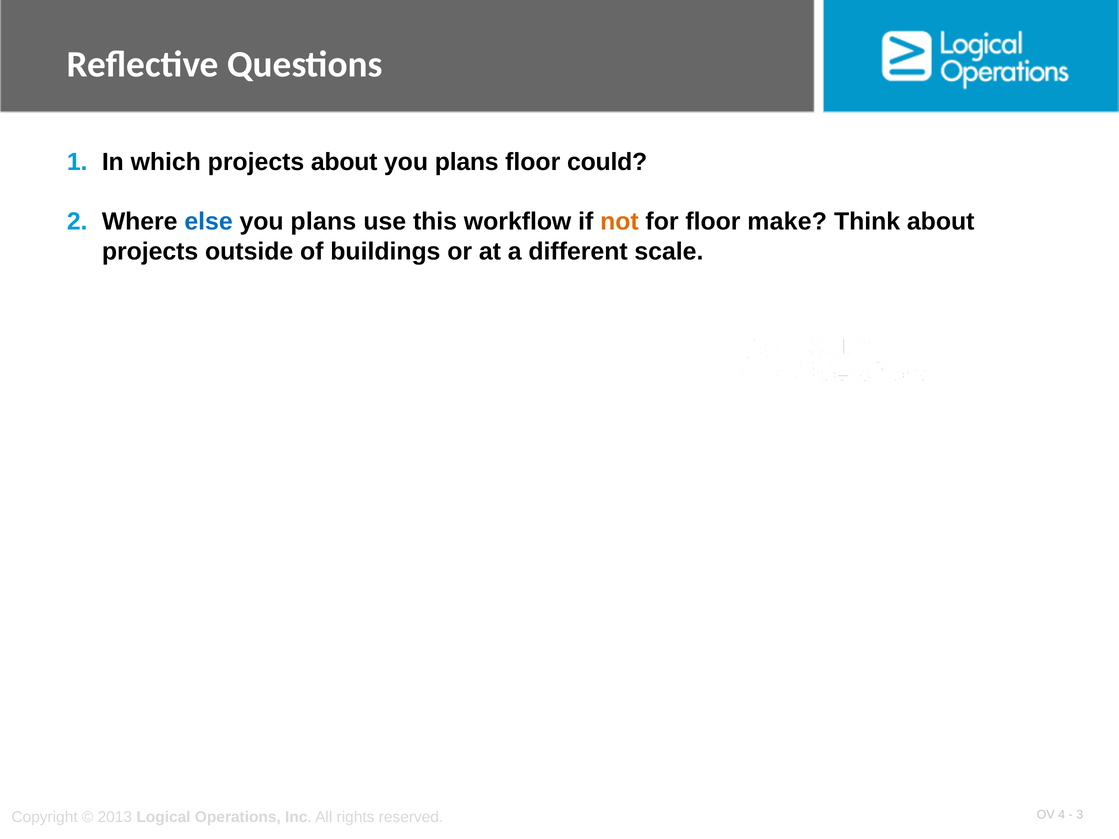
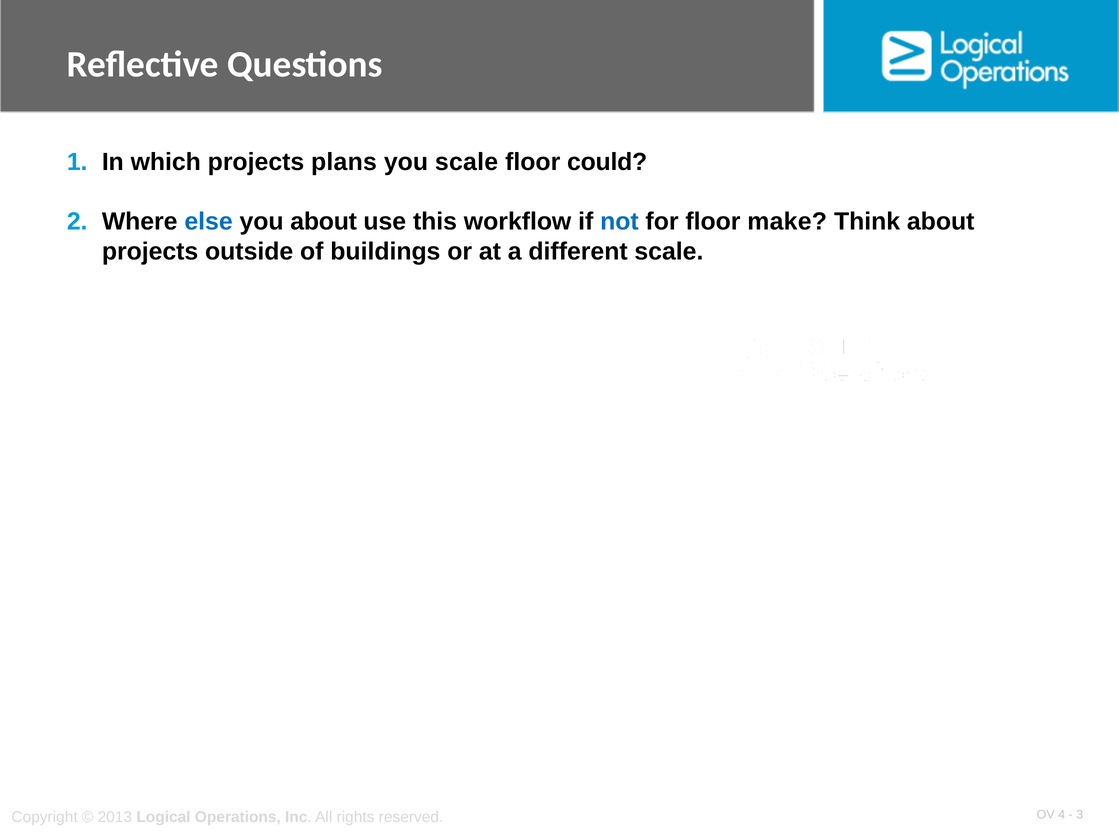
projects about: about -> plans
plans at (467, 162): plans -> scale
plans at (323, 222): plans -> about
not colour: orange -> blue
